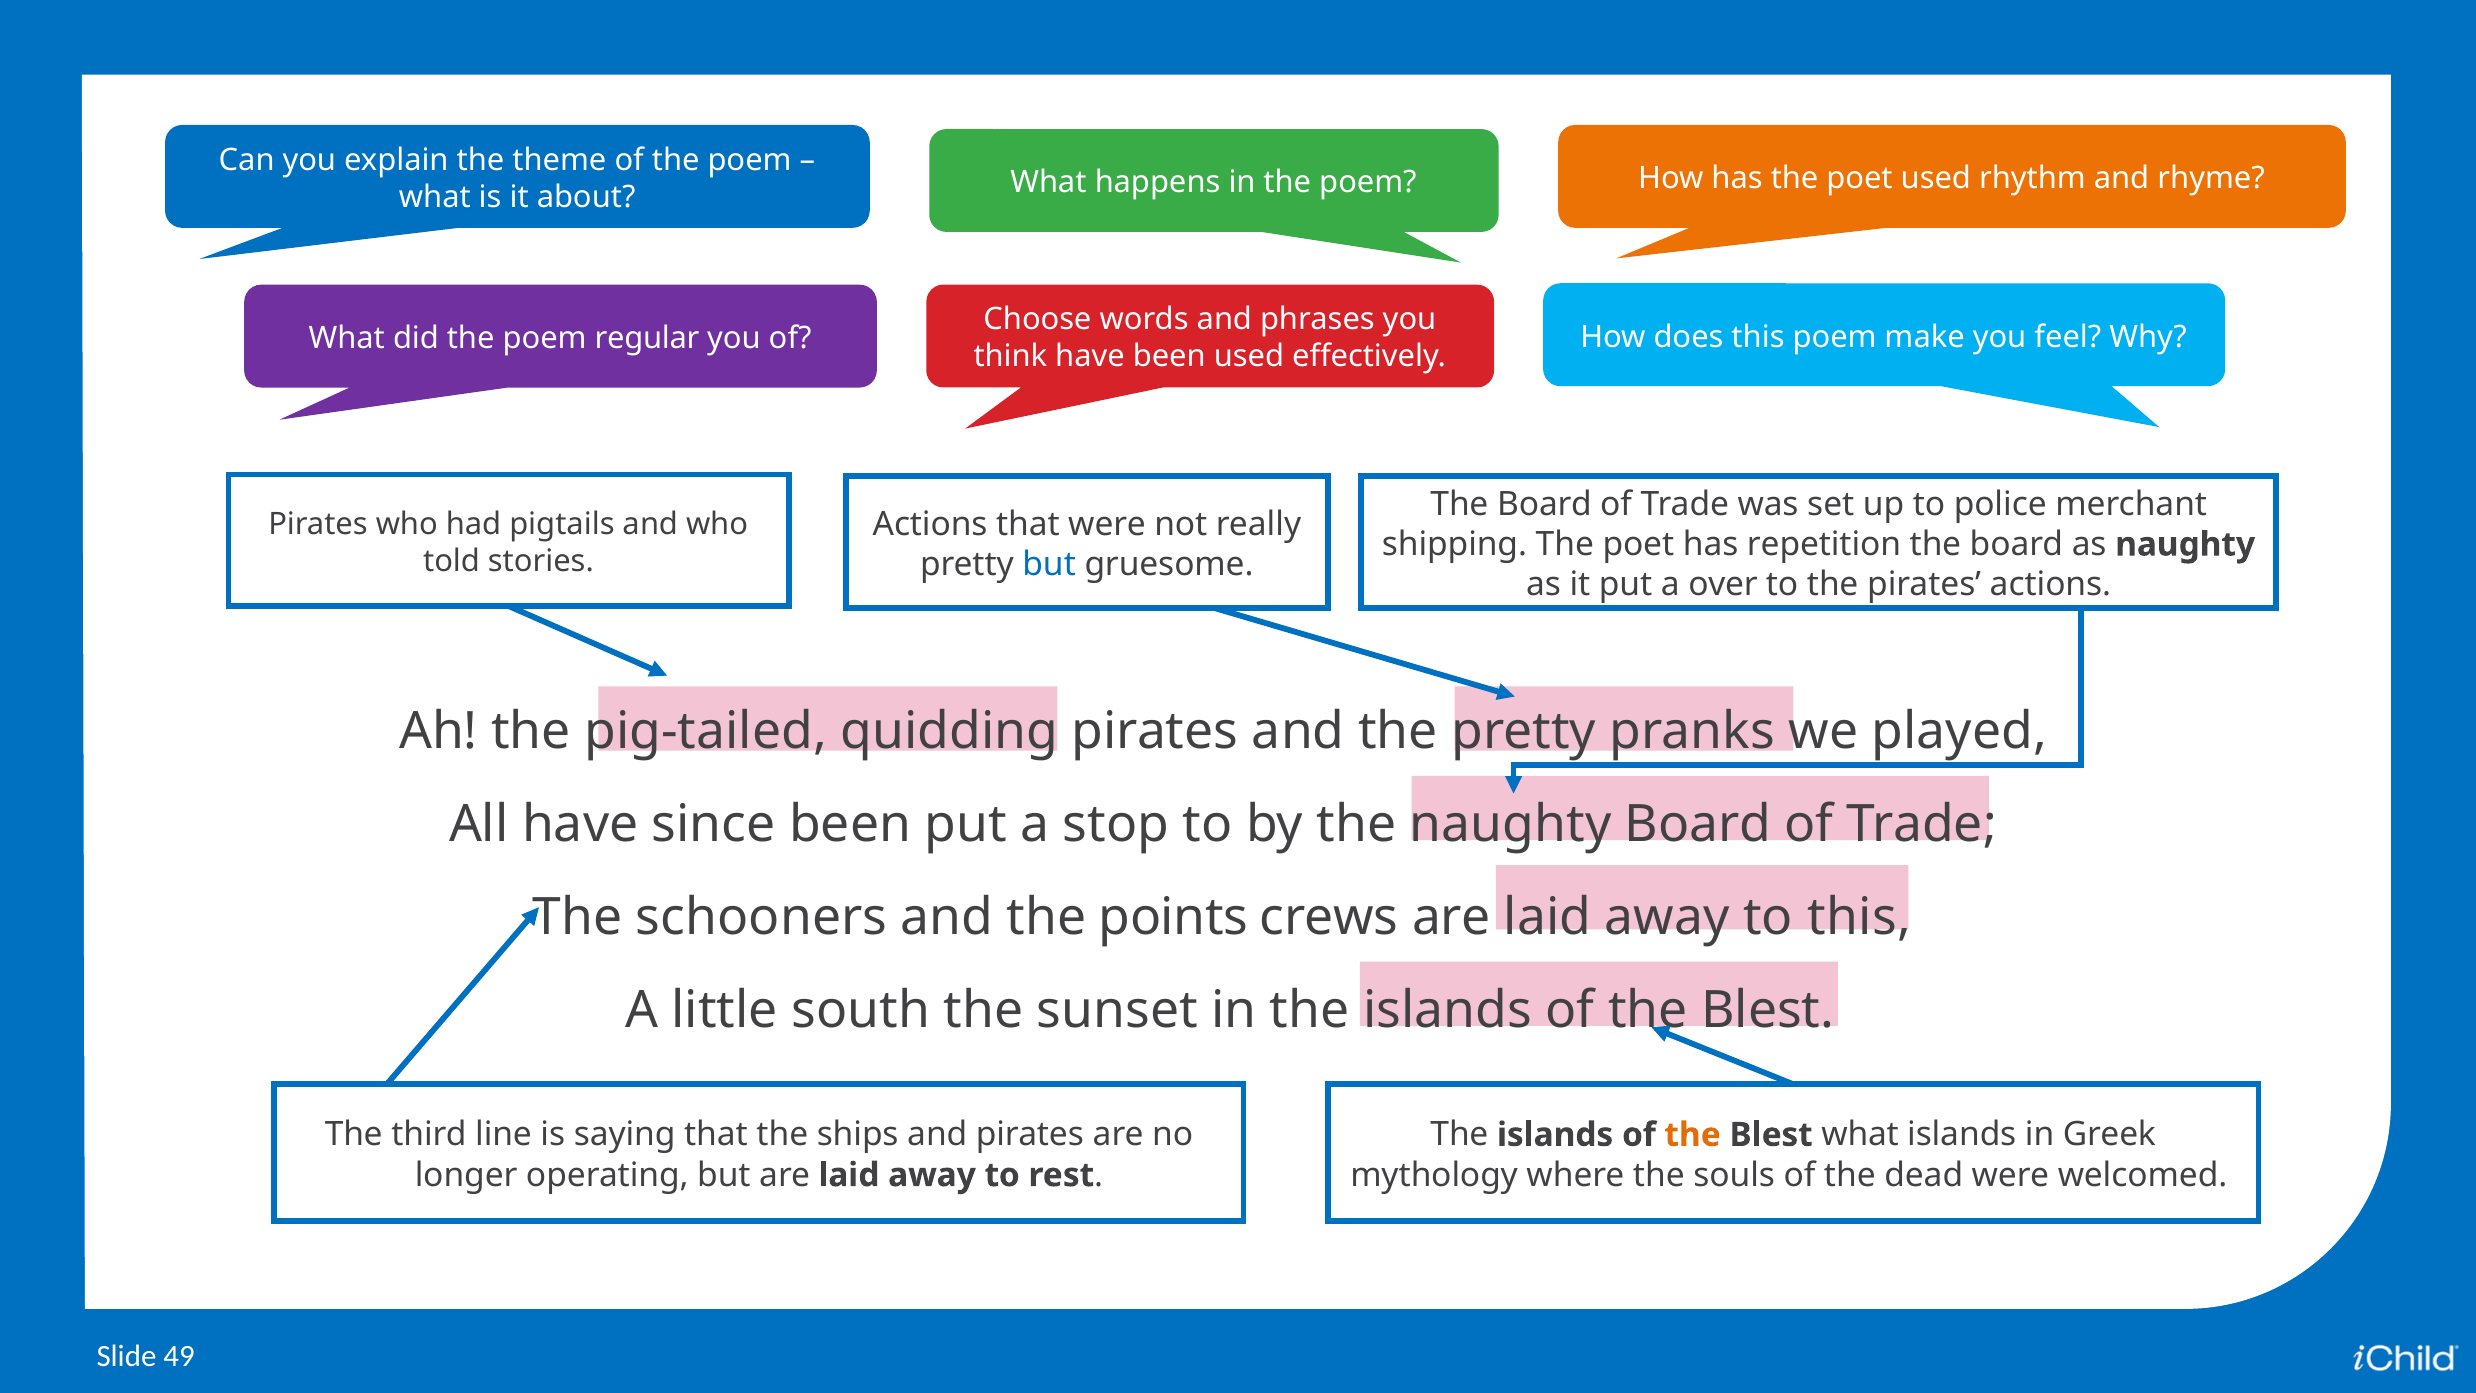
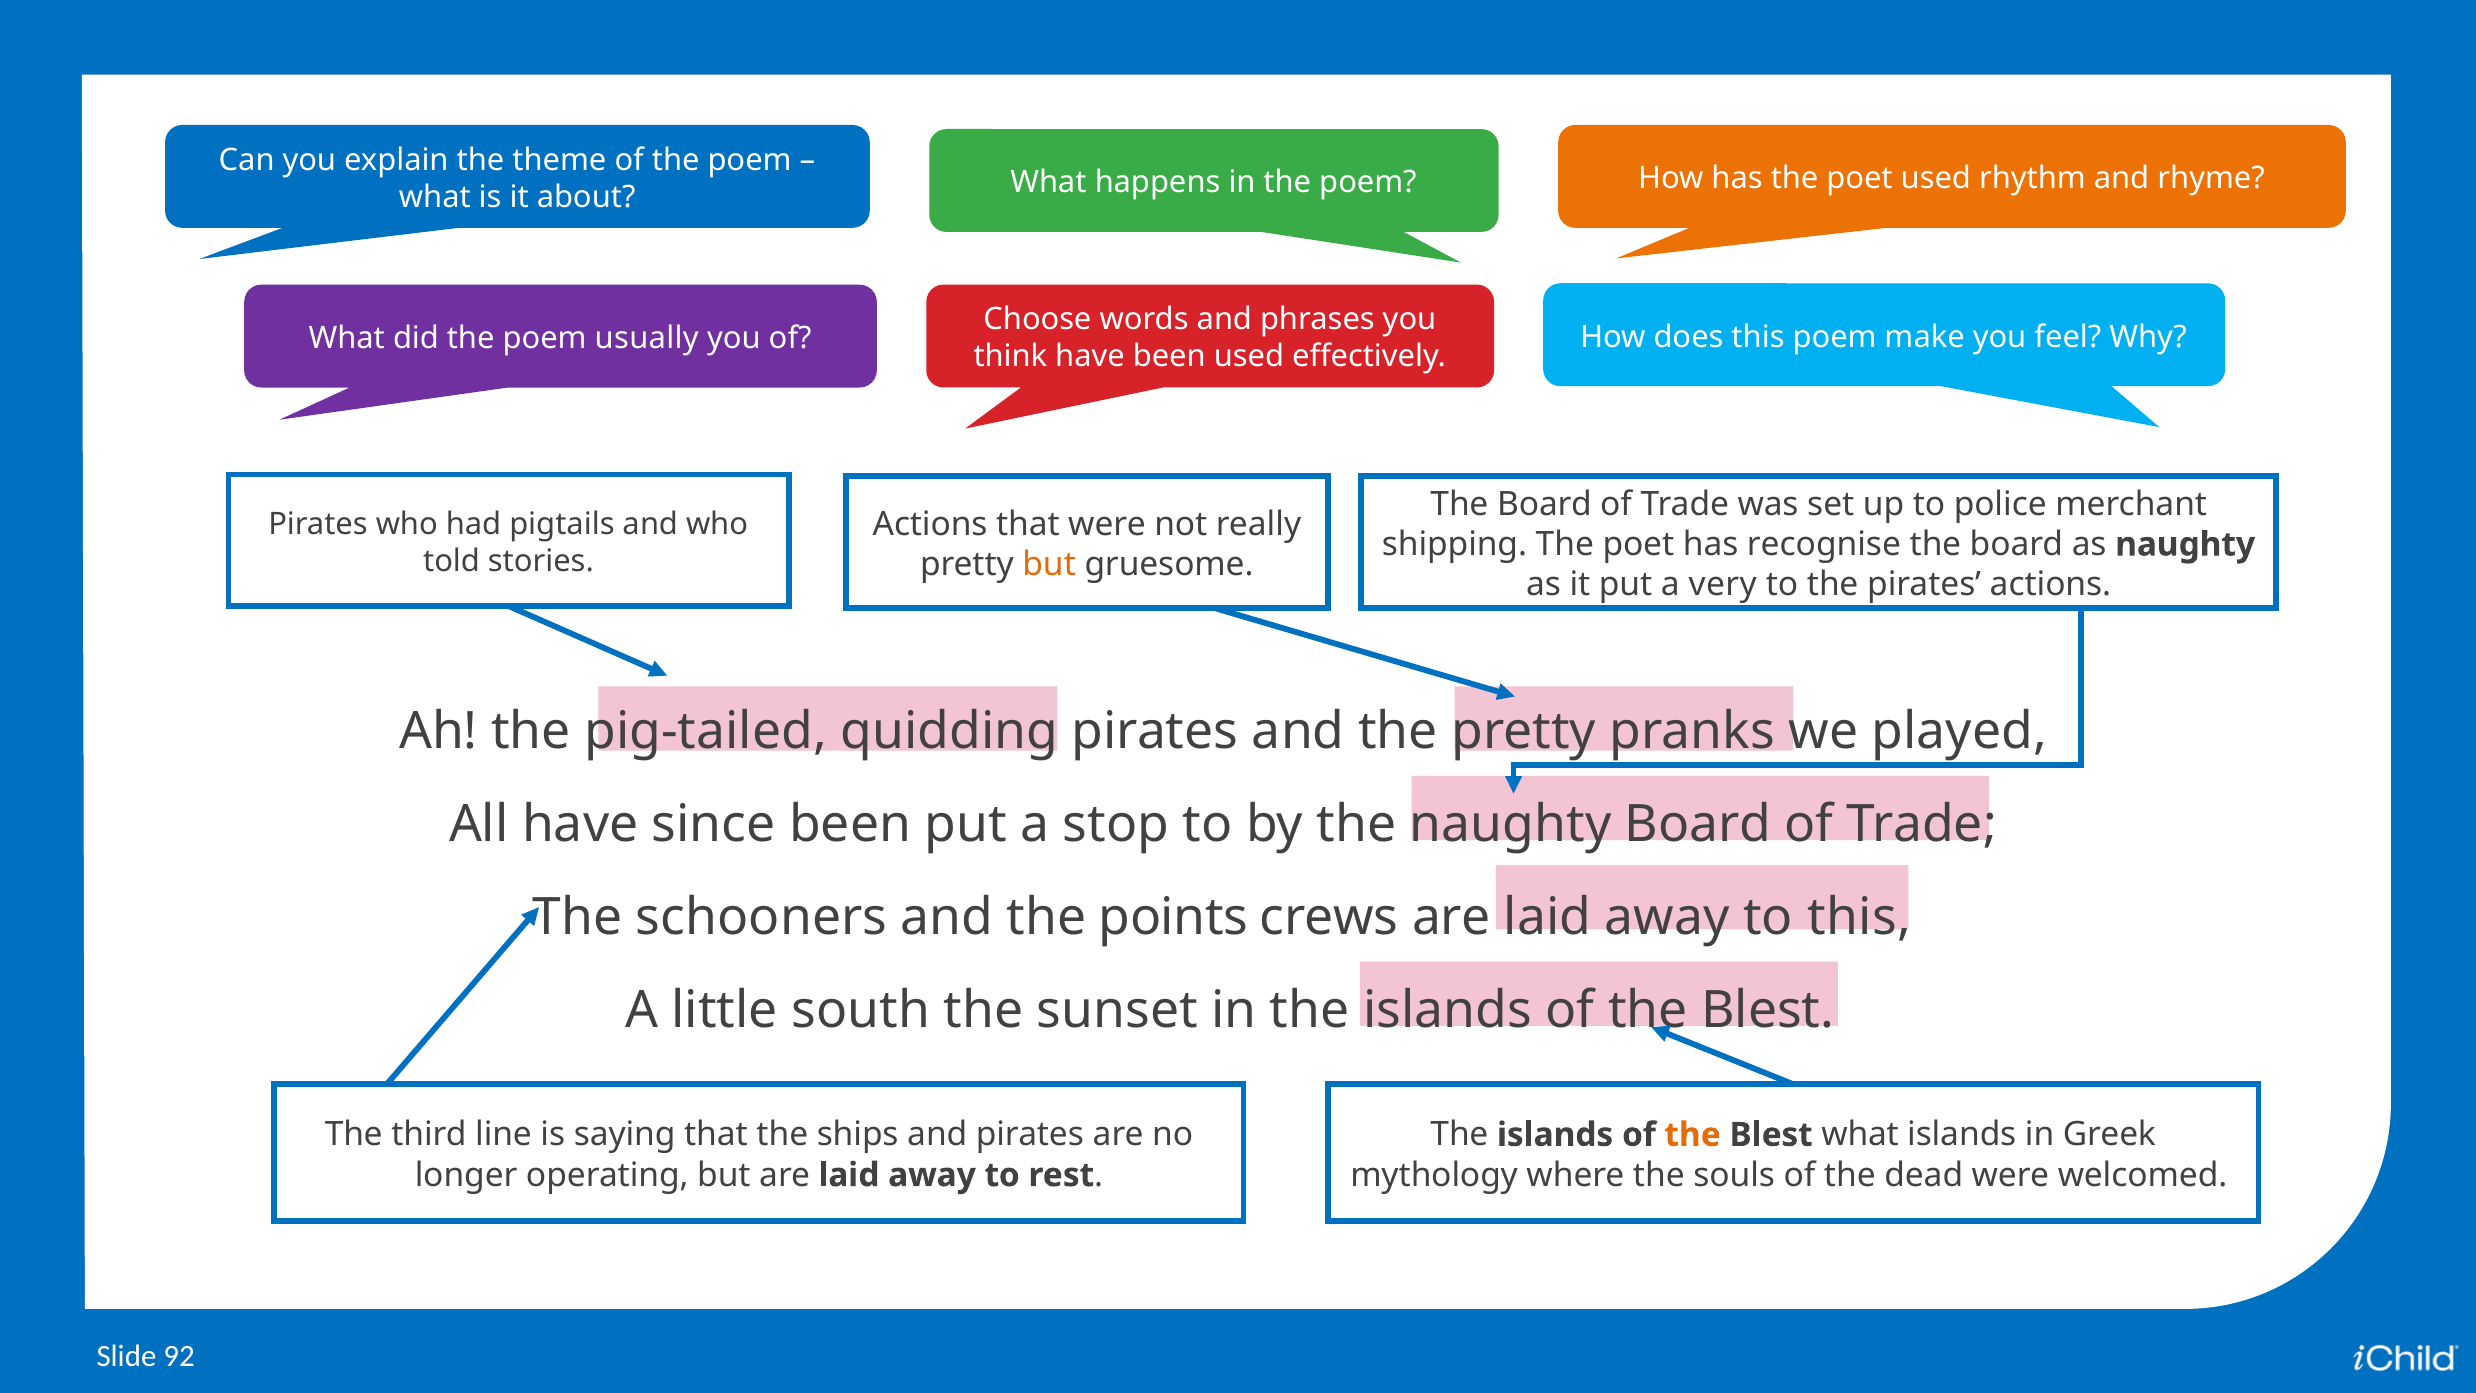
regular: regular -> usually
repetition: repetition -> recognise
but at (1049, 564) colour: blue -> orange
over: over -> very
49: 49 -> 92
